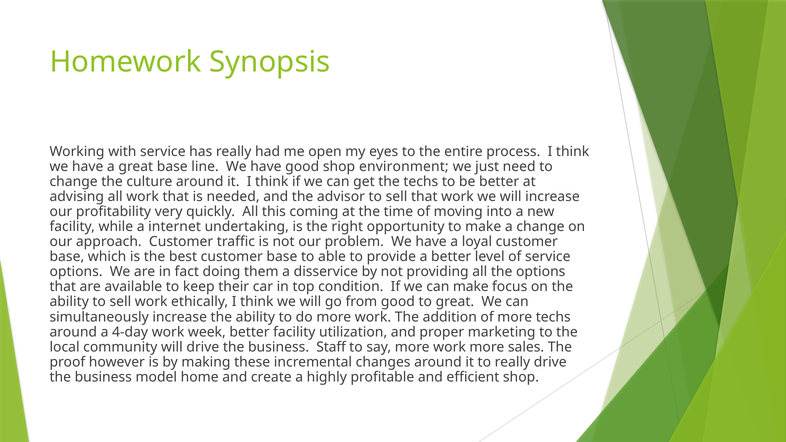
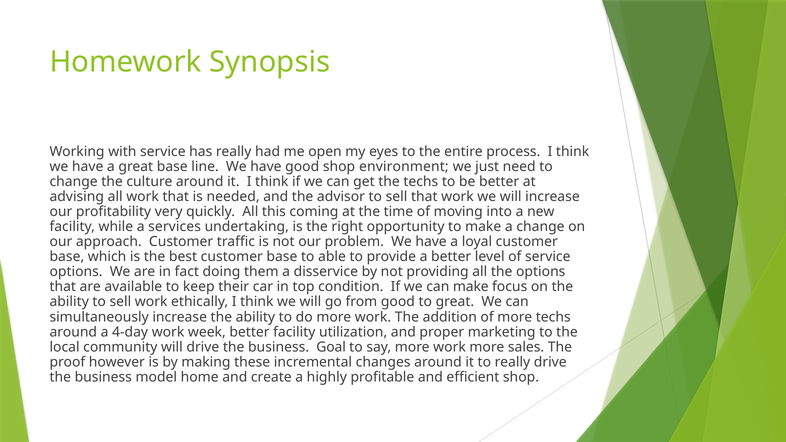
internet: internet -> services
Staff: Staff -> Goal
